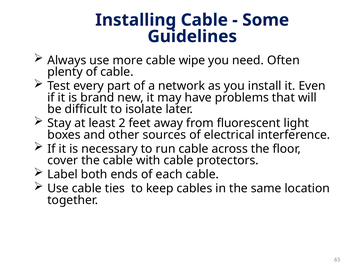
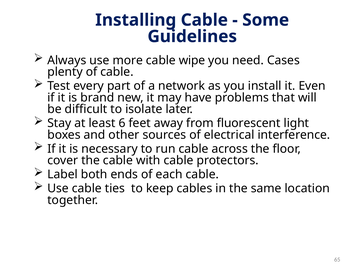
Often: Often -> Cases
2: 2 -> 6
